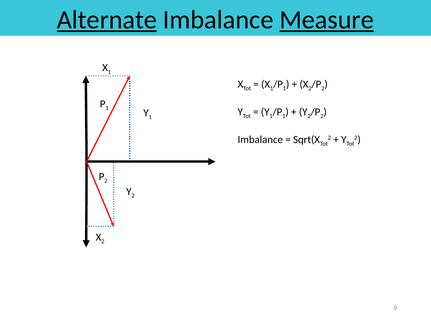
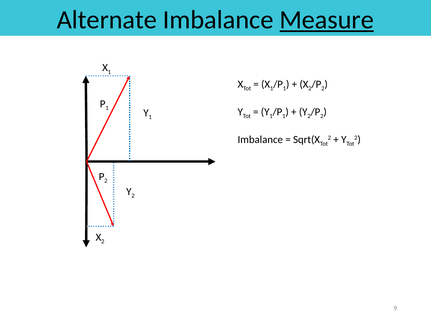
Alternate underline: present -> none
